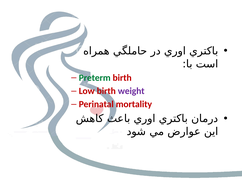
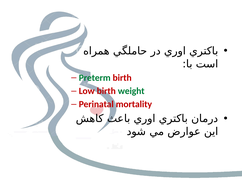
weight colour: purple -> green
